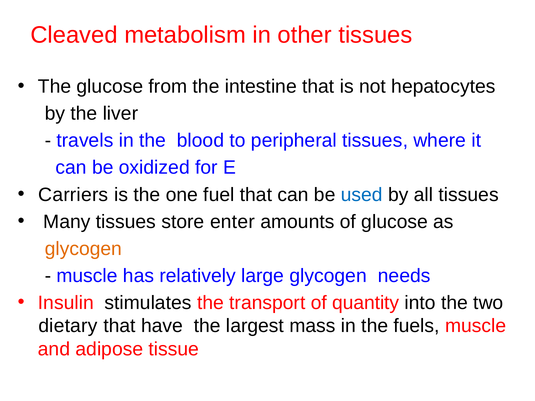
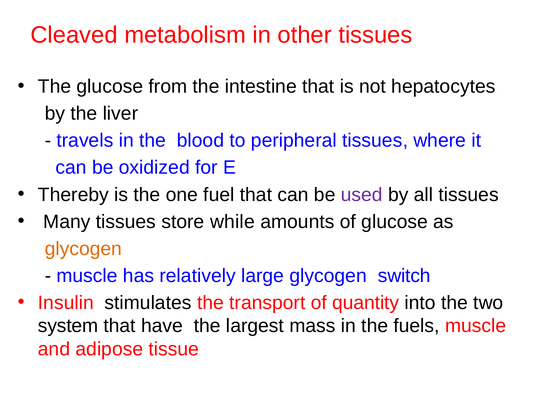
Carriers: Carriers -> Thereby
used colour: blue -> purple
enter: enter -> while
needs: needs -> switch
dietary: dietary -> system
